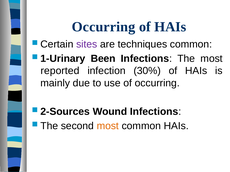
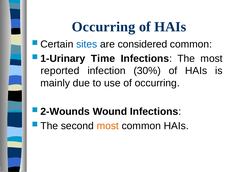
sites colour: purple -> blue
techniques: techniques -> considered
Been: Been -> Time
2-Sources: 2-Sources -> 2-Wounds
